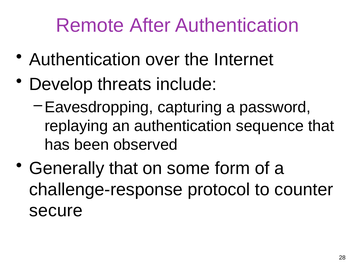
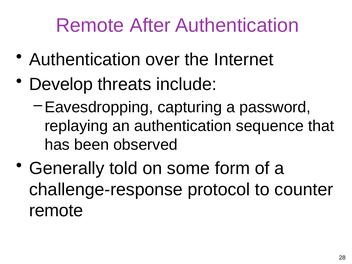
Generally that: that -> told
secure at (56, 211): secure -> remote
